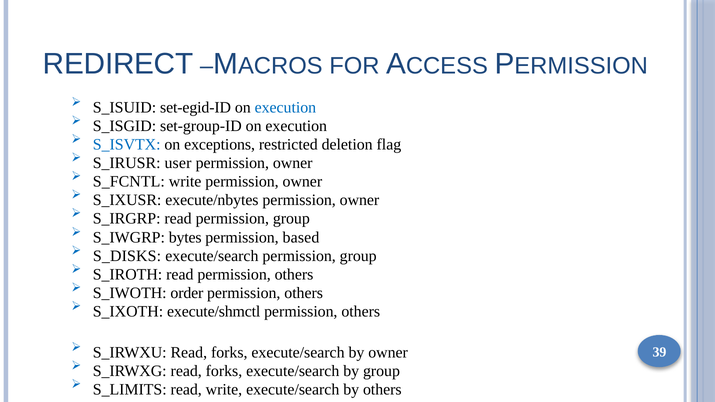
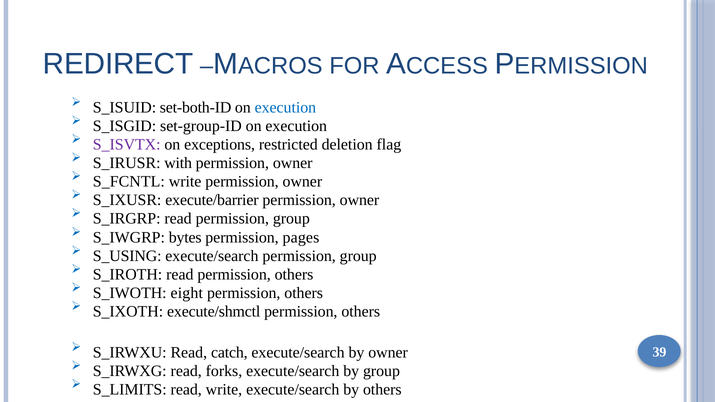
set-egid-ID: set-egid-ID -> set-both-ID
S_ISVTX colour: blue -> purple
user: user -> with
execute/nbytes: execute/nbytes -> execute/barrier
based: based -> pages
S_DISKS: S_DISKS -> S_USING
order: order -> eight
S_IRWXU Read forks: forks -> catch
